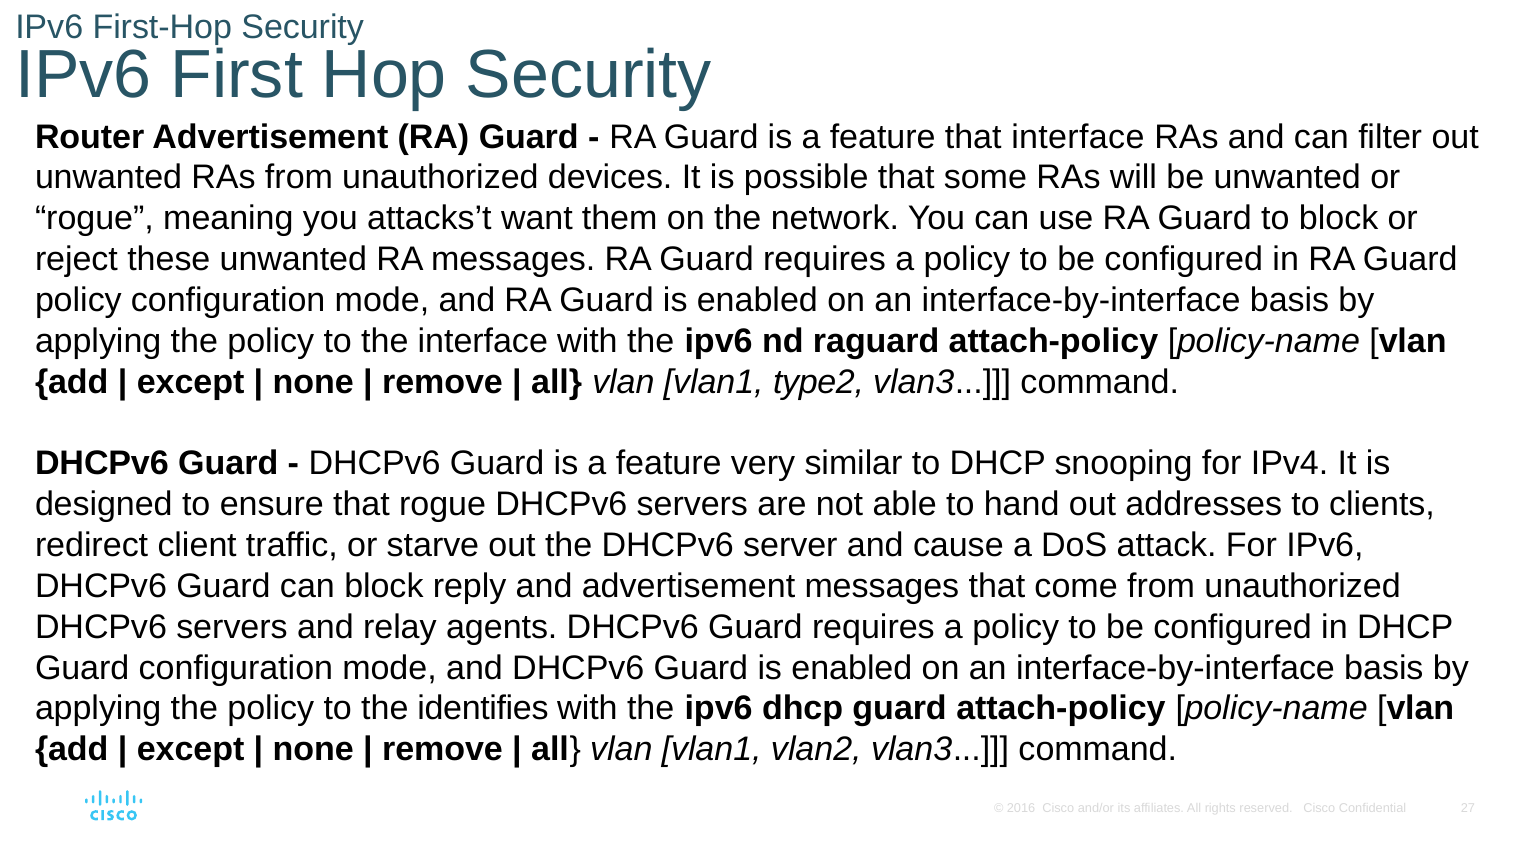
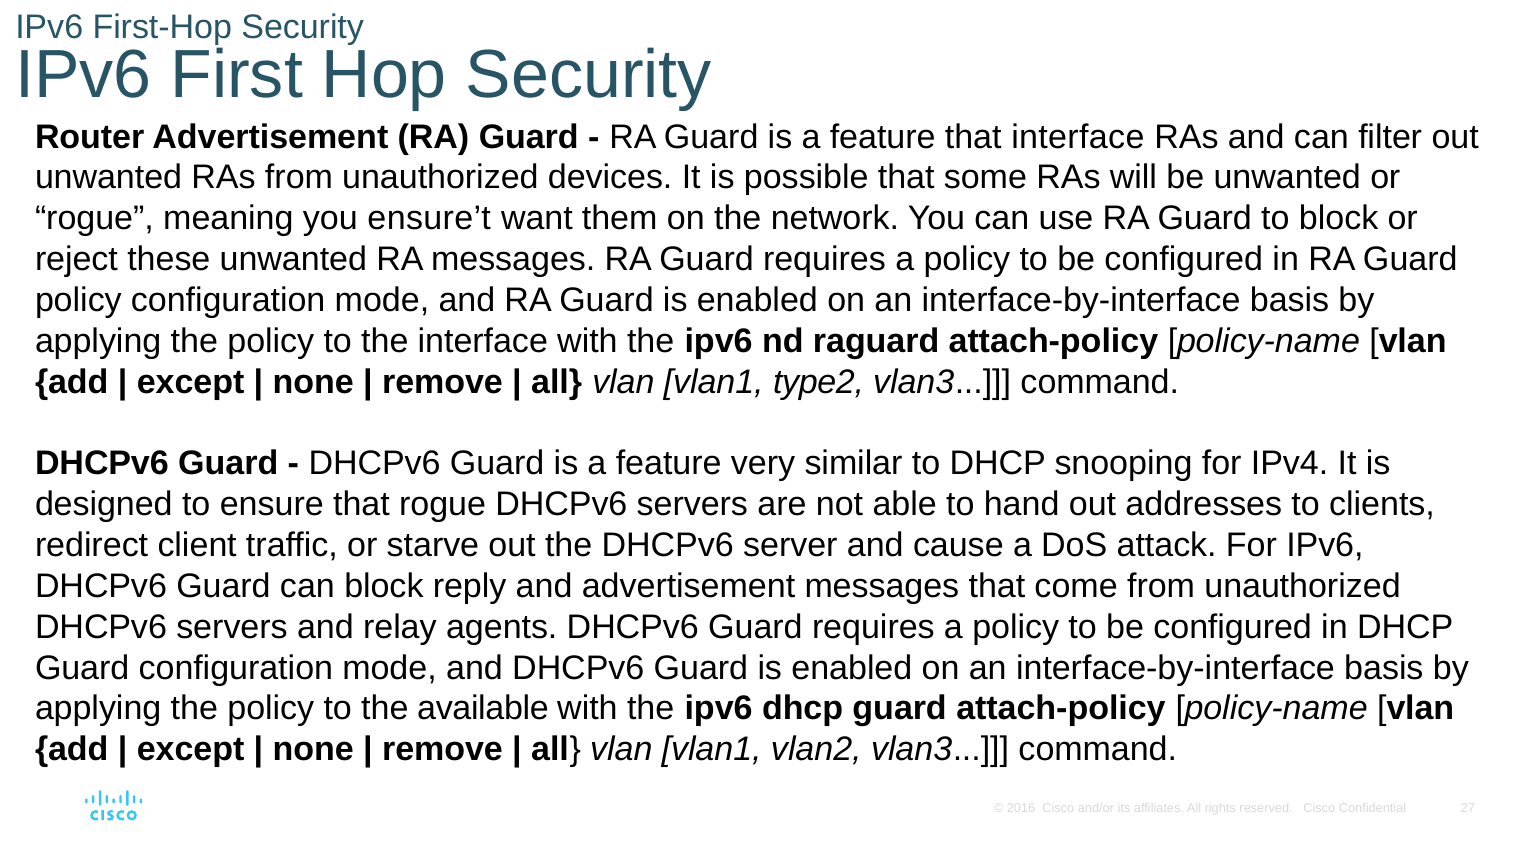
attacks’t: attacks’t -> ensure’t
identifies: identifies -> available
